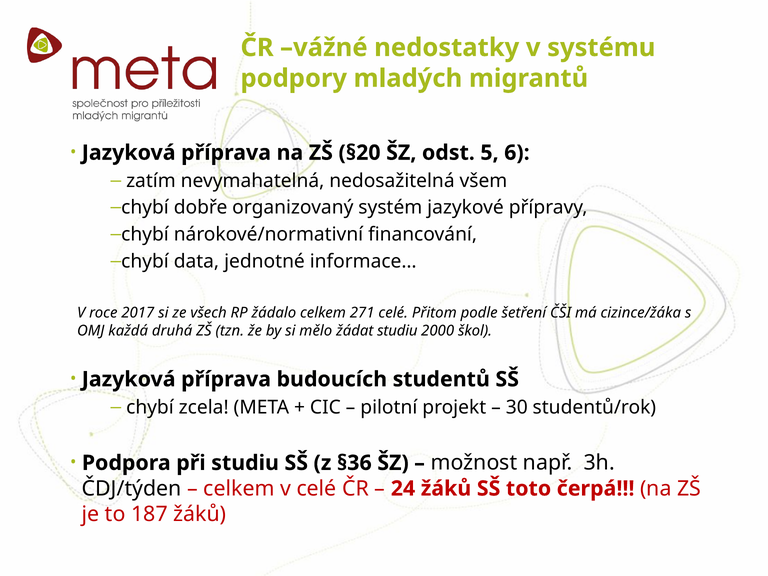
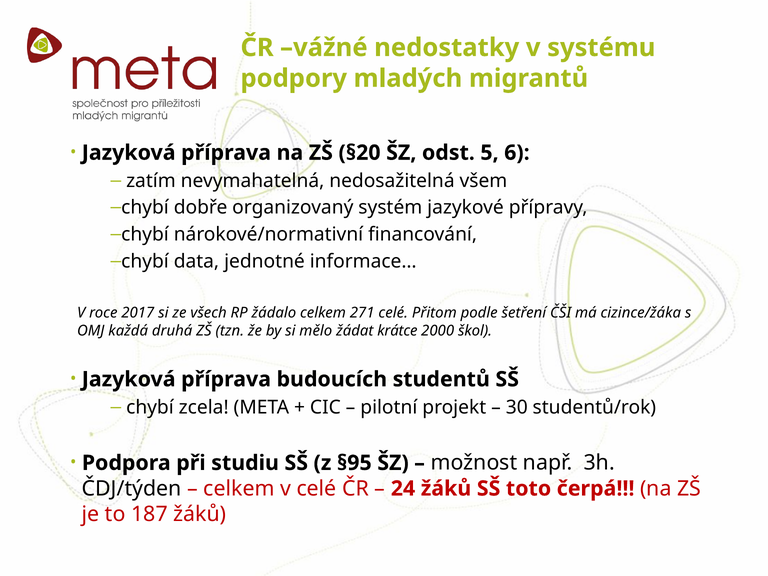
žádat studiu: studiu -> krátce
§36: §36 -> §95
